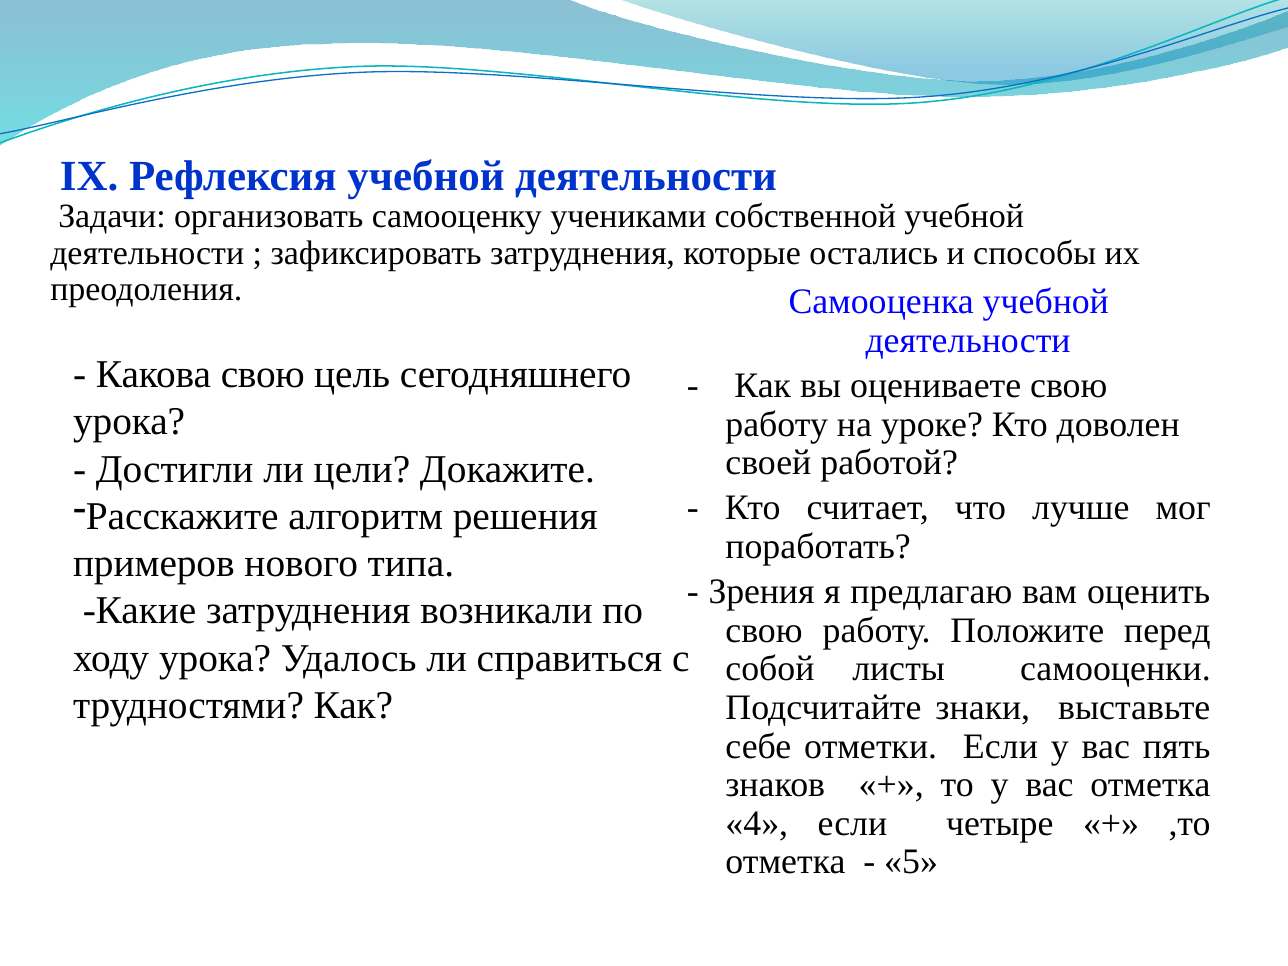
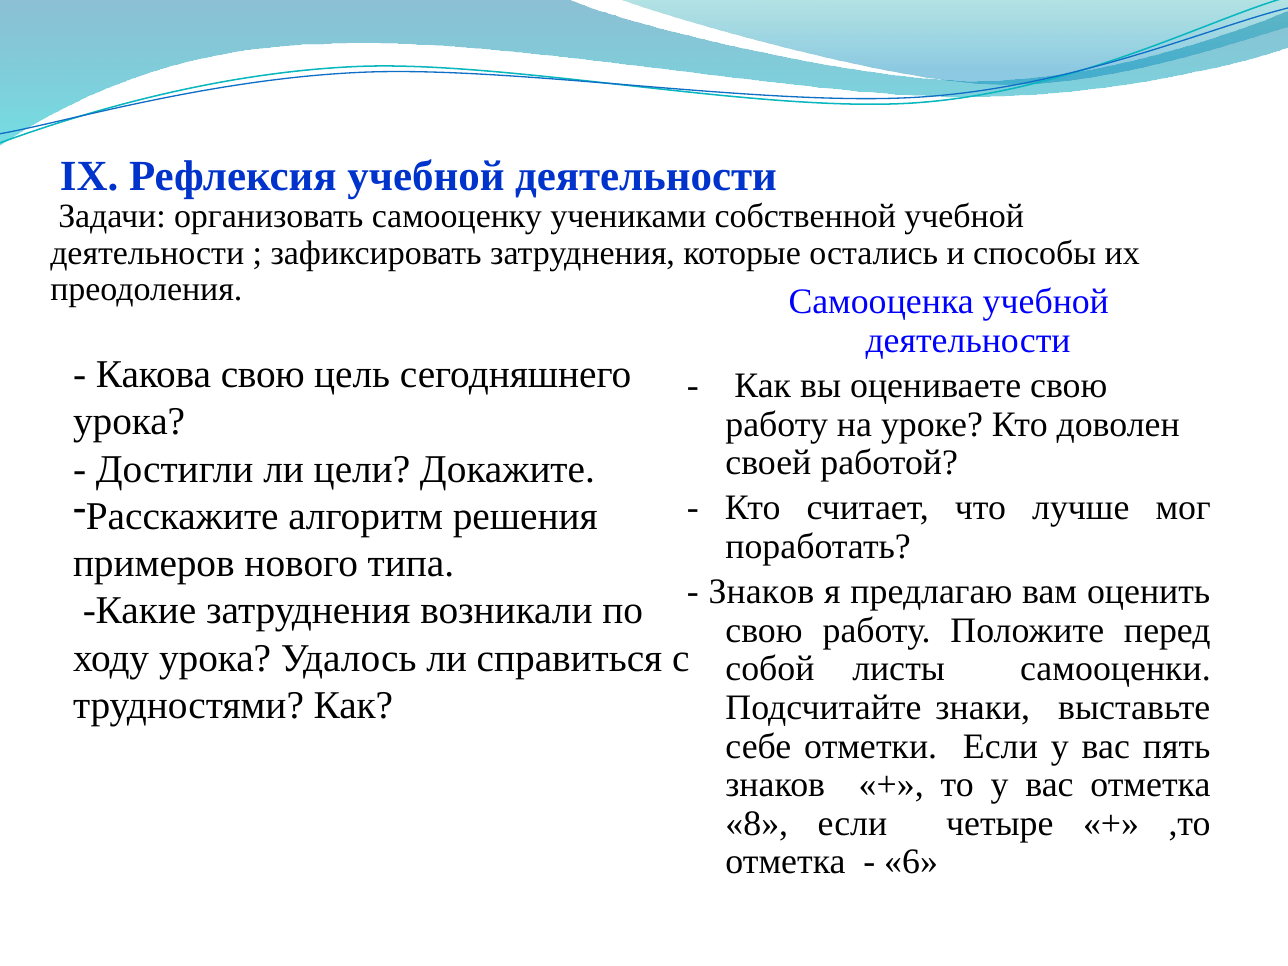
Зрения at (762, 592): Зрения -> Знаков
4: 4 -> 8
5: 5 -> 6
